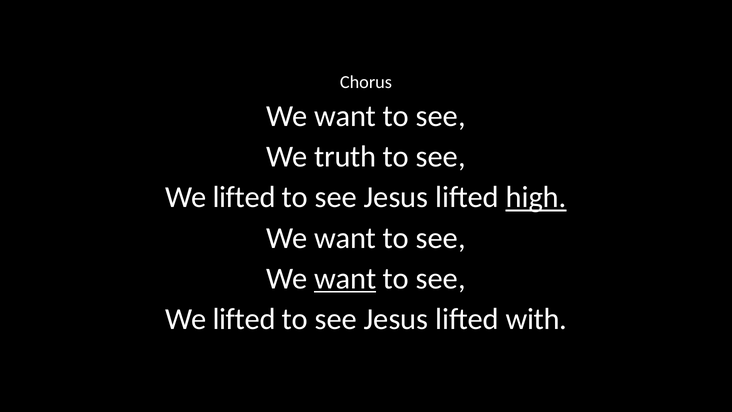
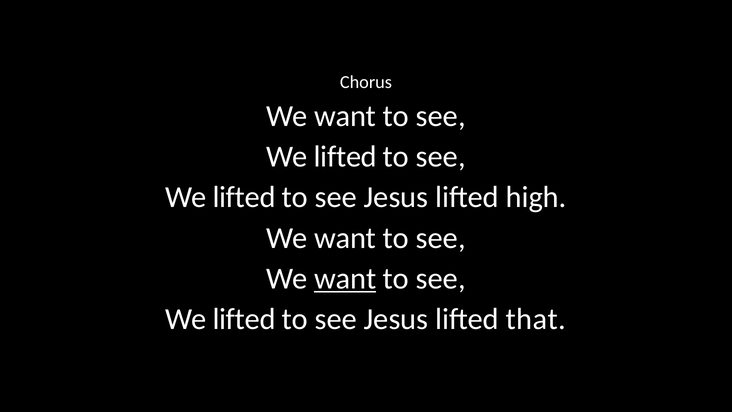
truth at (345, 157): truth -> lifted
high underline: present -> none
with: with -> that
